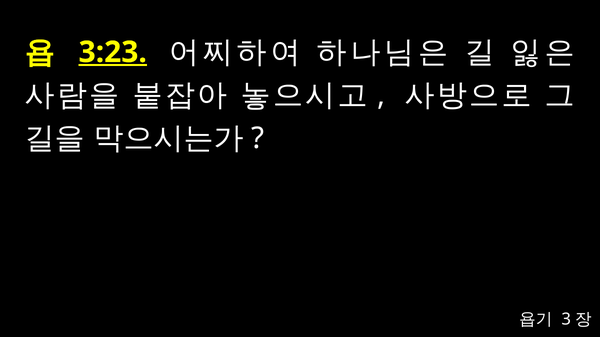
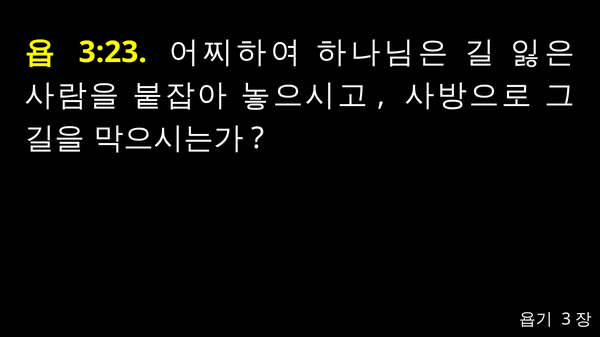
3:23 underline: present -> none
